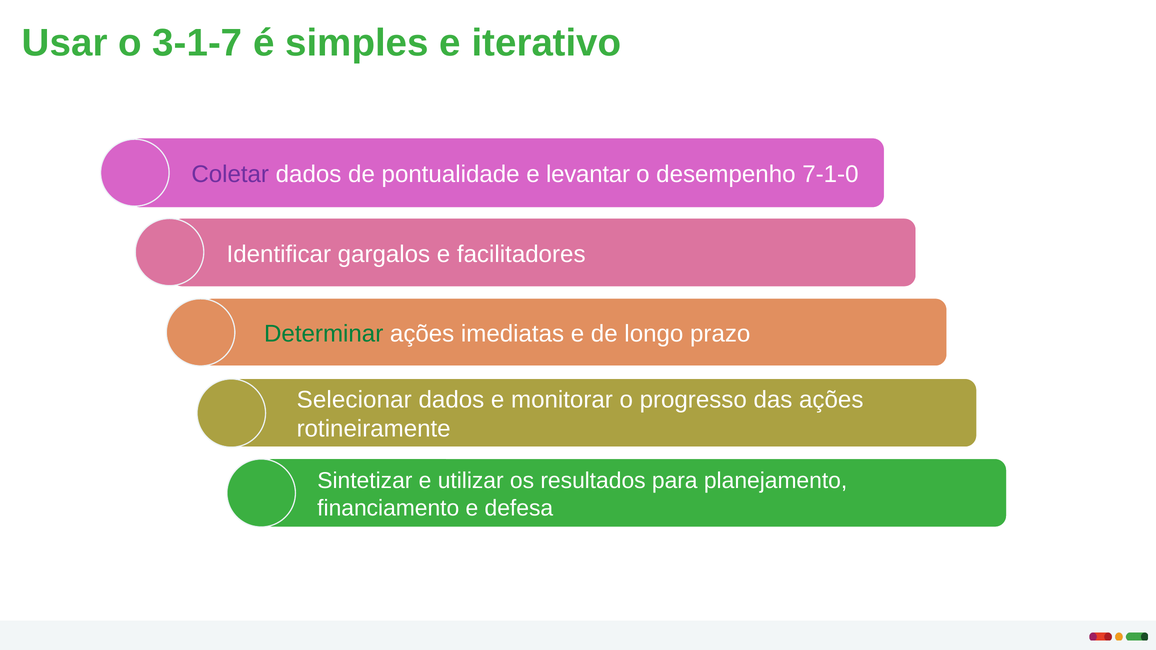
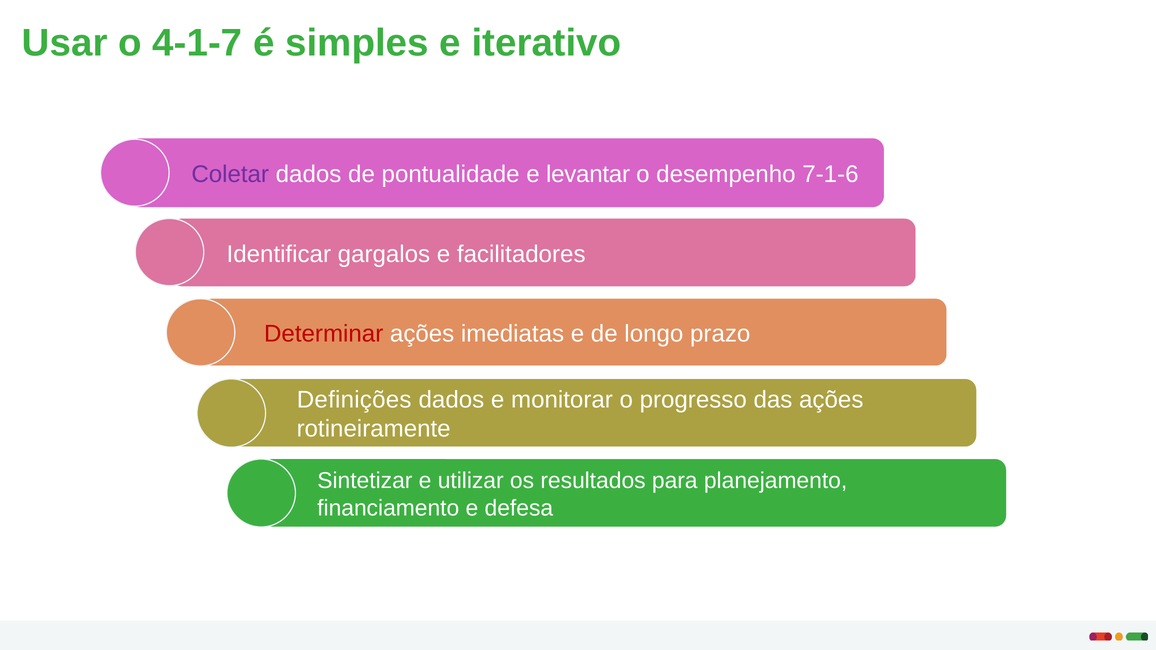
3-1-7: 3-1-7 -> 4-1-7
7-1-0: 7-1-0 -> 7-1-6
Determinar colour: green -> red
Selecionar: Selecionar -> Definições
